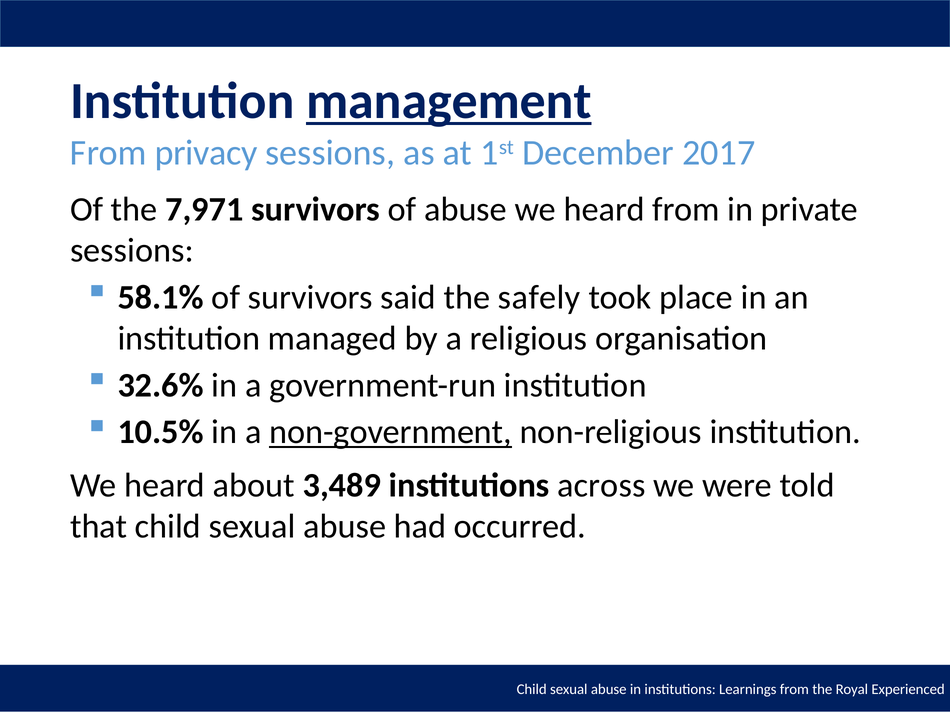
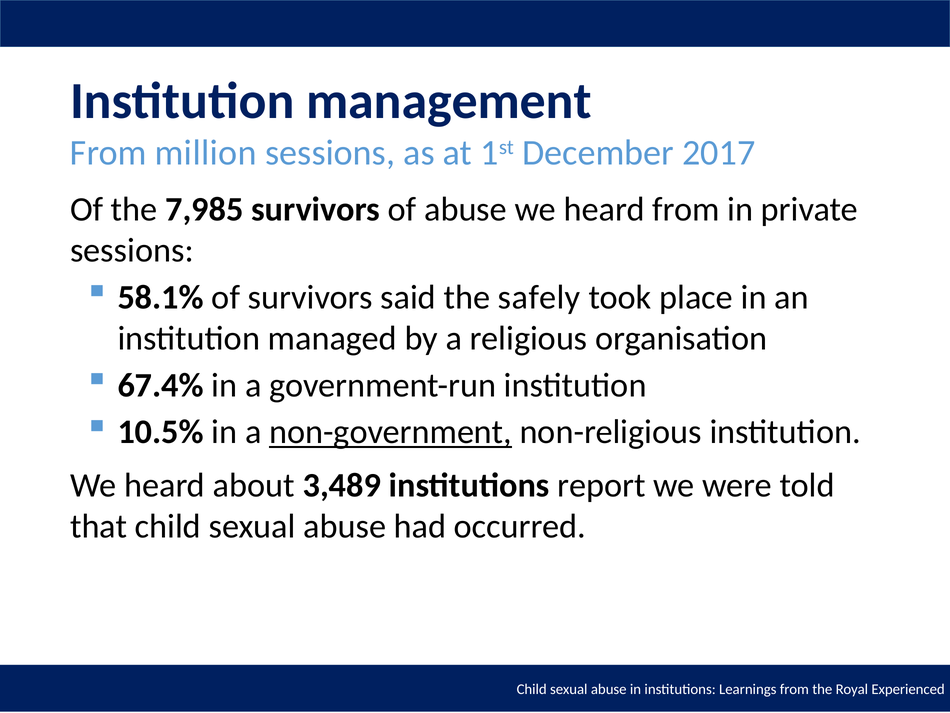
management underline: present -> none
privacy: privacy -> million
7,971: 7,971 -> 7,985
32.6%: 32.6% -> 67.4%
across: across -> report
